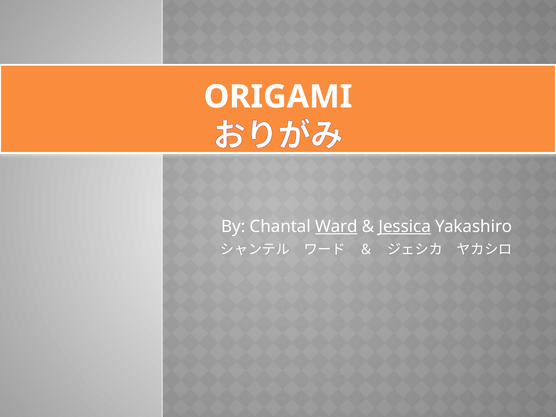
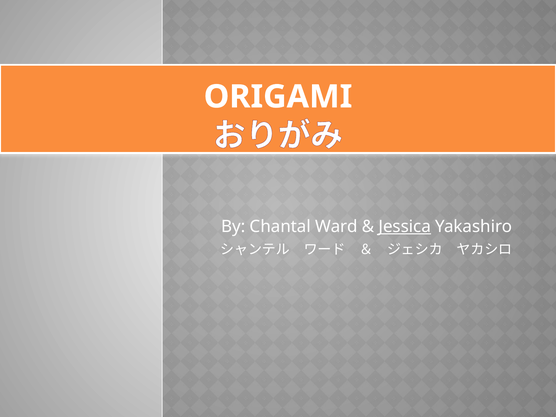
Ward underline: present -> none
